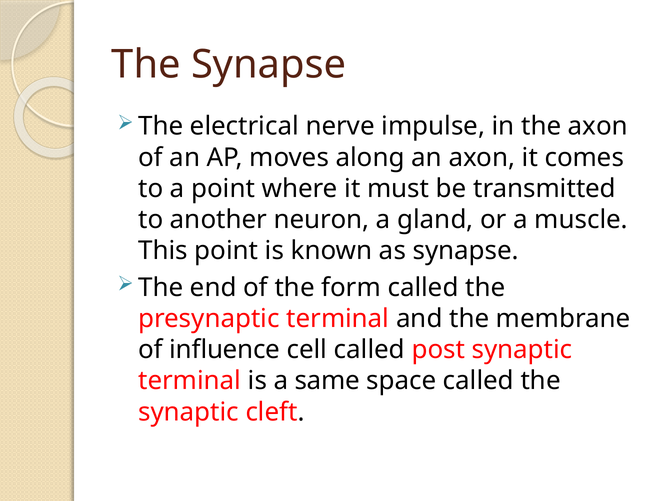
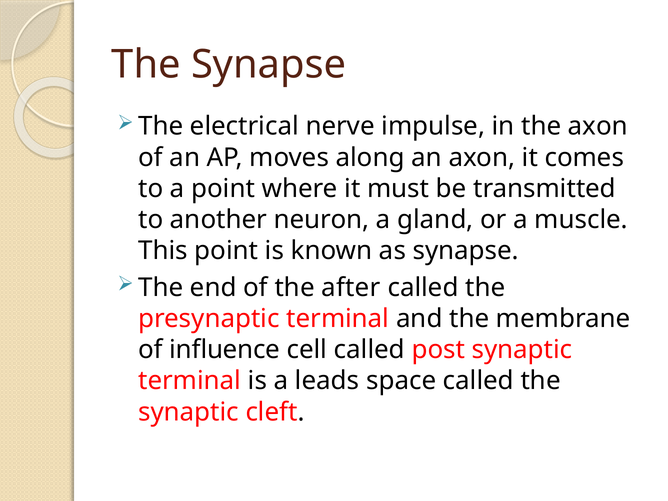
form: form -> after
same: same -> leads
